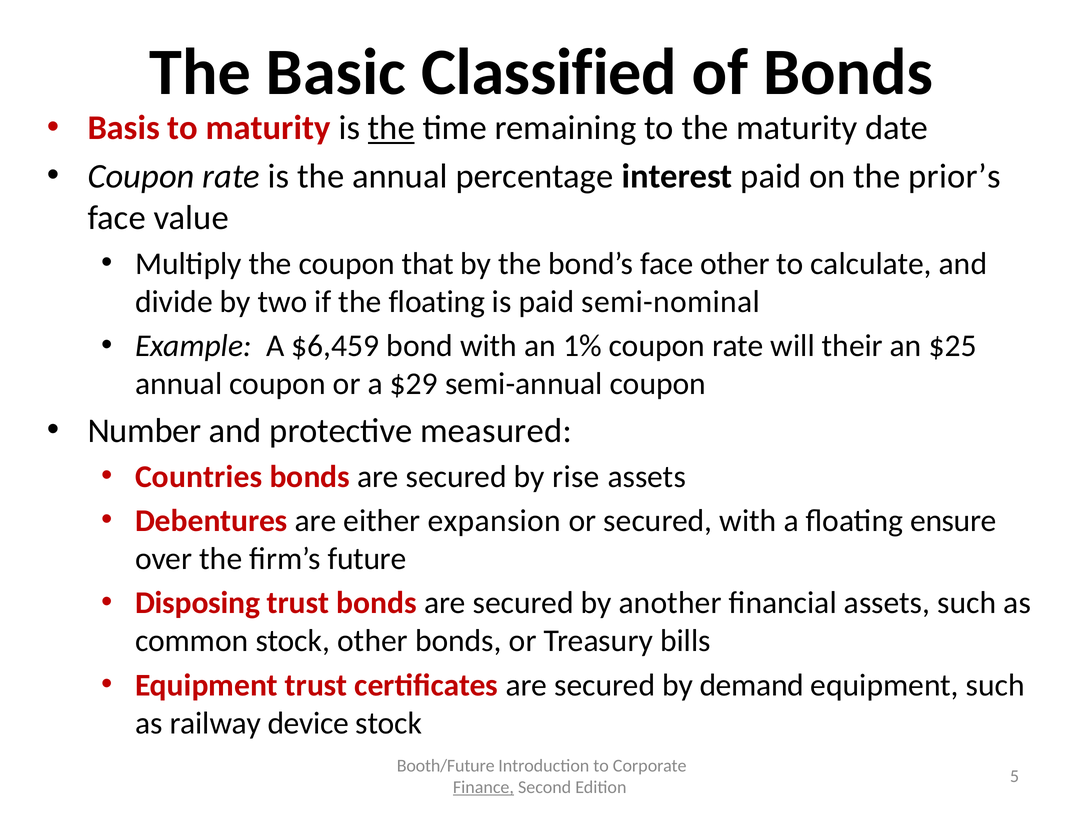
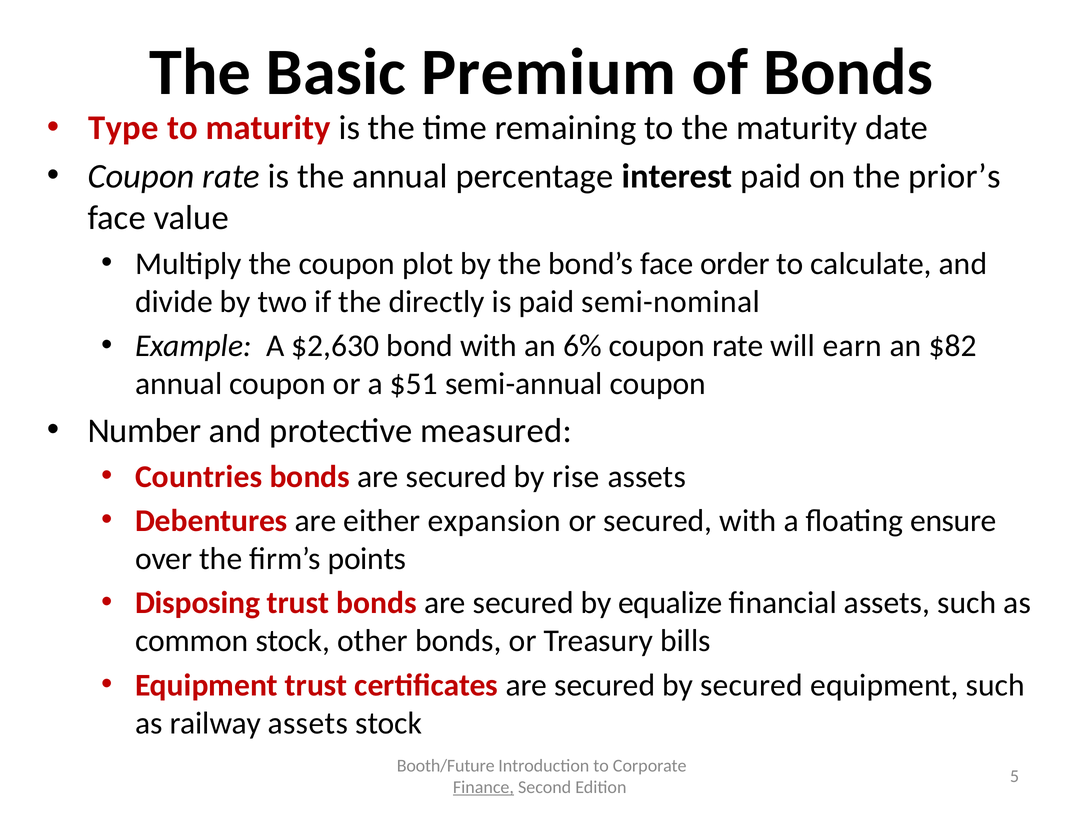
Classified: Classified -> Premium
Basis: Basis -> Type
the at (391, 128) underline: present -> none
that: that -> plot
face other: other -> order
the floating: floating -> directly
$6,459: $6,459 -> $2,630
1%: 1% -> 6%
their: their -> earn
$25: $25 -> $82
$29: $29 -> $51
future: future -> points
another: another -> equalize
by demand: demand -> secured
railway device: device -> assets
